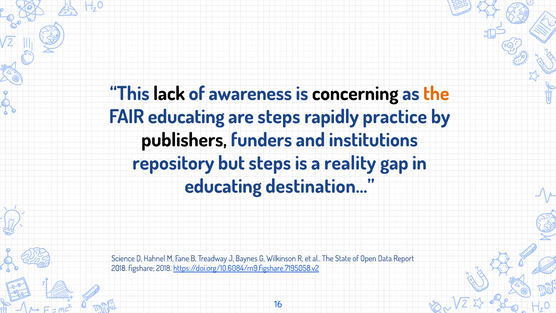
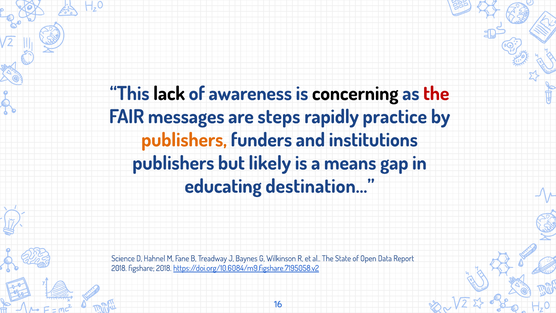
the at (436, 94) colour: orange -> red
FAIR educating: educating -> messages
publishers at (184, 140) colour: black -> orange
repository at (173, 163): repository -> publishers
but steps: steps -> likely
reality: reality -> means
